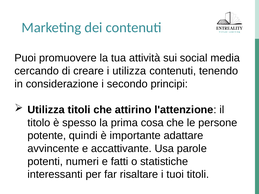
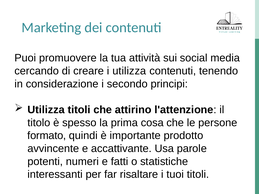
potente: potente -> formato
adattare: adattare -> prodotto
